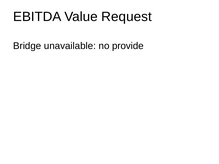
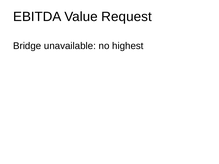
provide: provide -> highest
